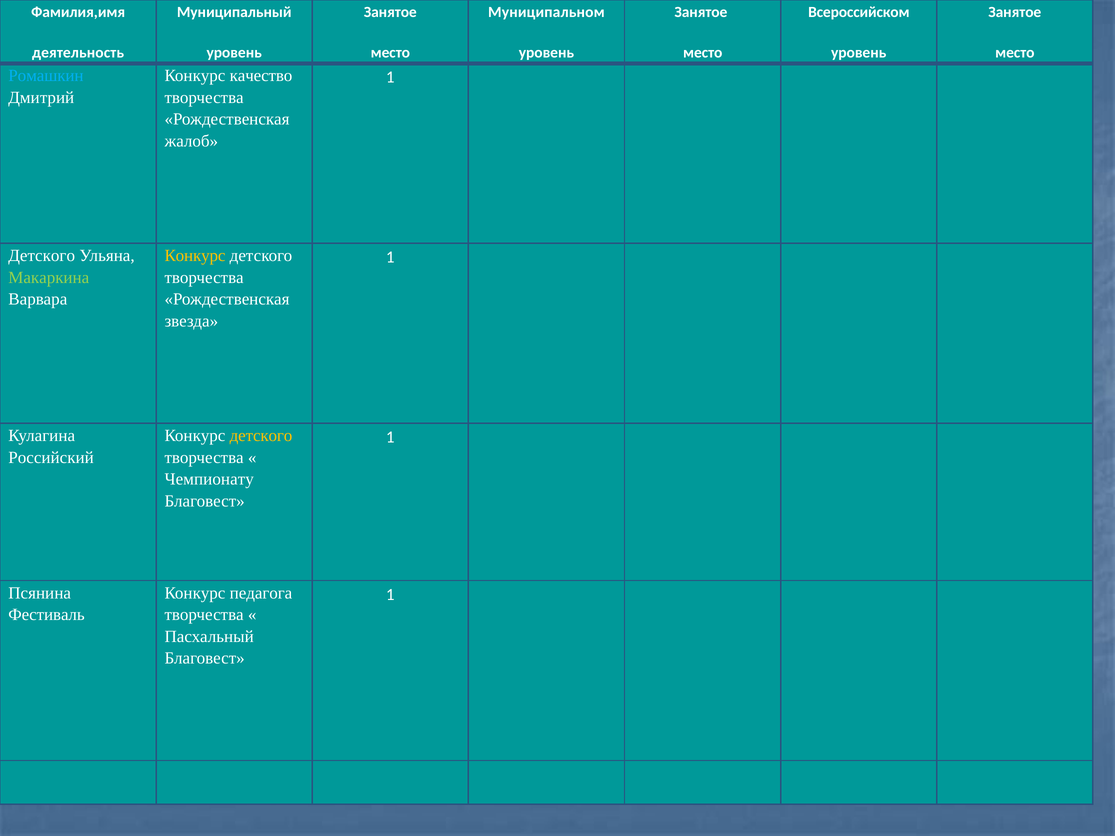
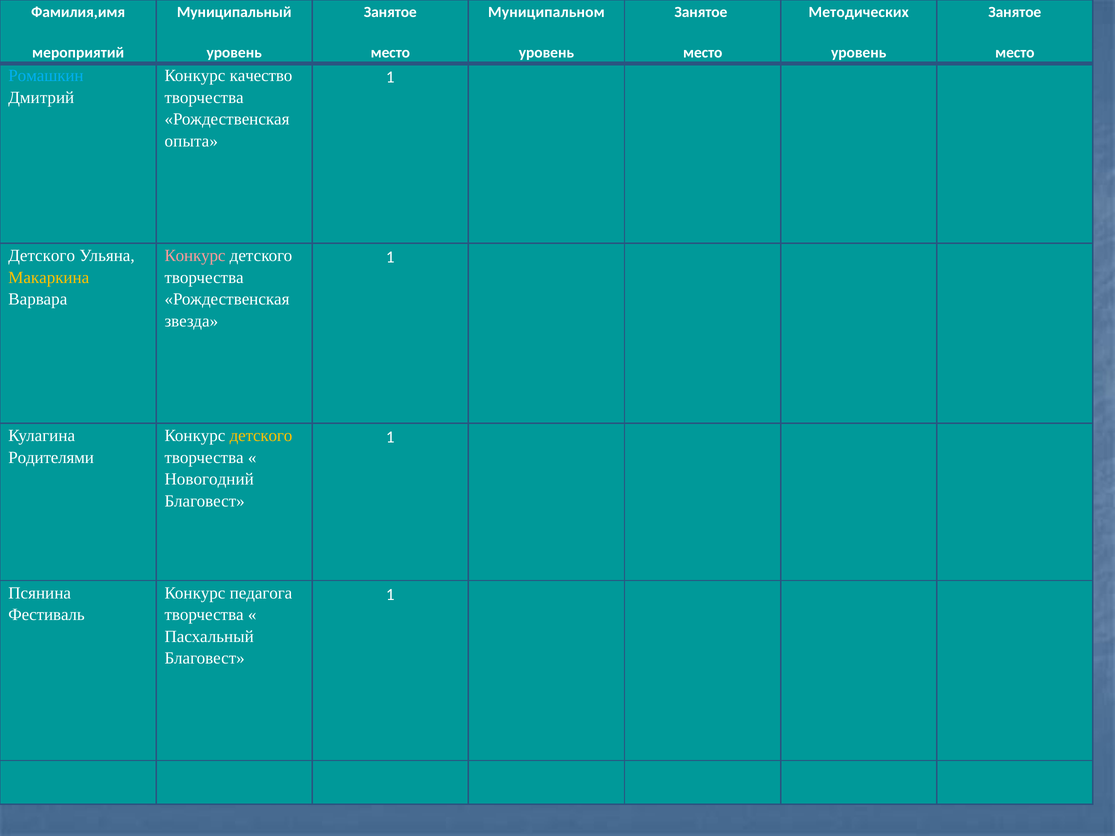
Всероссийском: Всероссийском -> Методических
деятельность: деятельность -> мероприятий
жалоб: жалоб -> опыта
Конкурс at (195, 256) colour: yellow -> pink
Макаркина colour: light green -> yellow
Российский: Российский -> Родителями
Чемпионату: Чемпионату -> Новогодний
